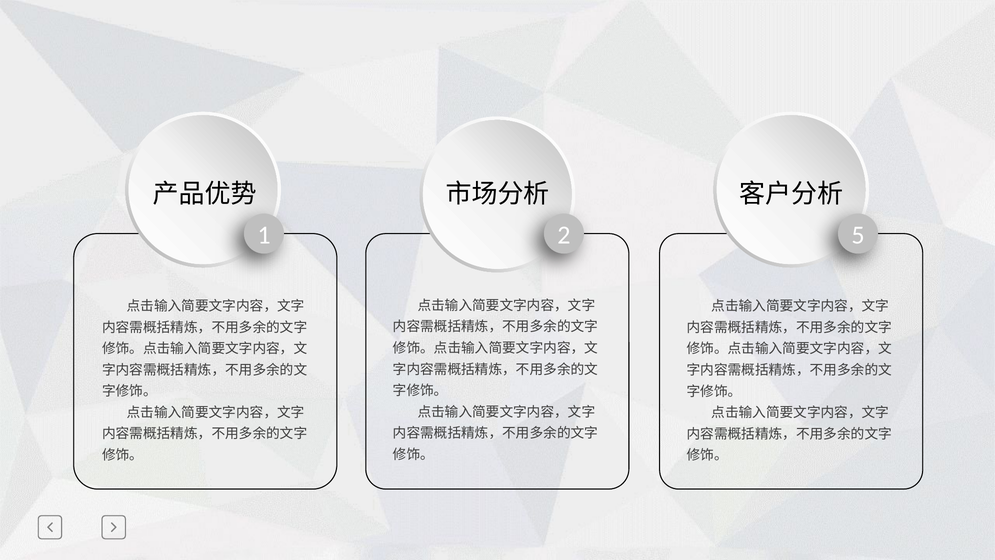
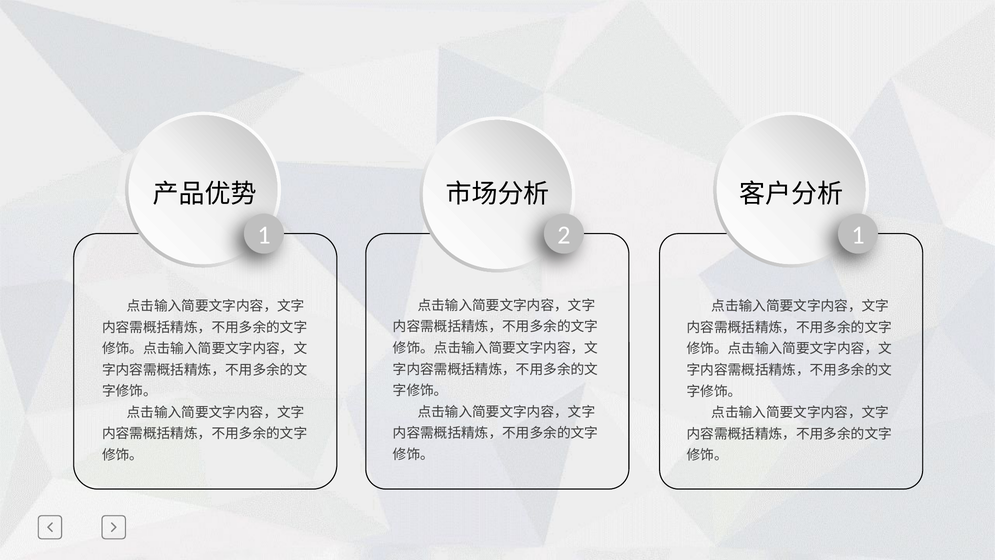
2 5: 5 -> 1
